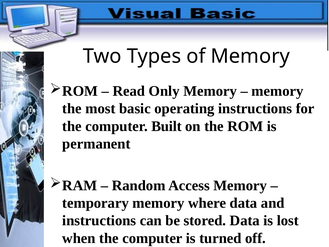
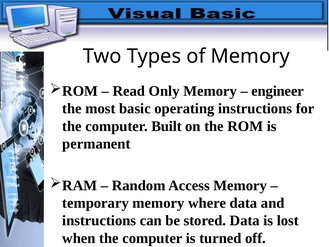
memory at (278, 91): memory -> engineer
